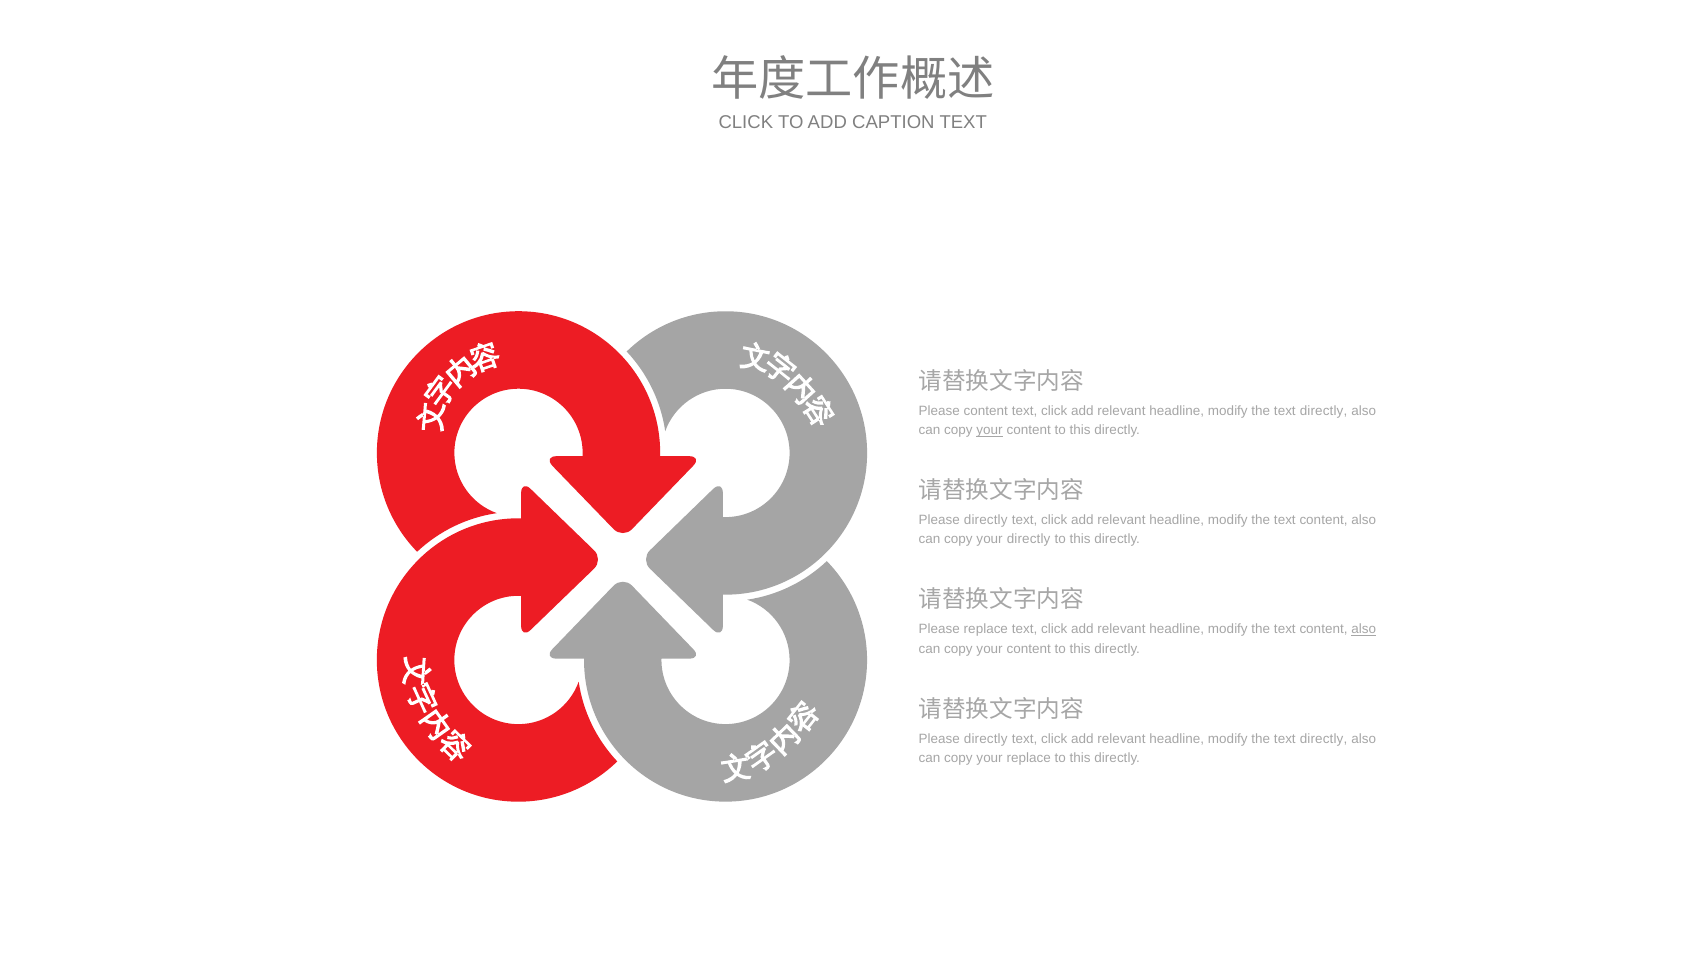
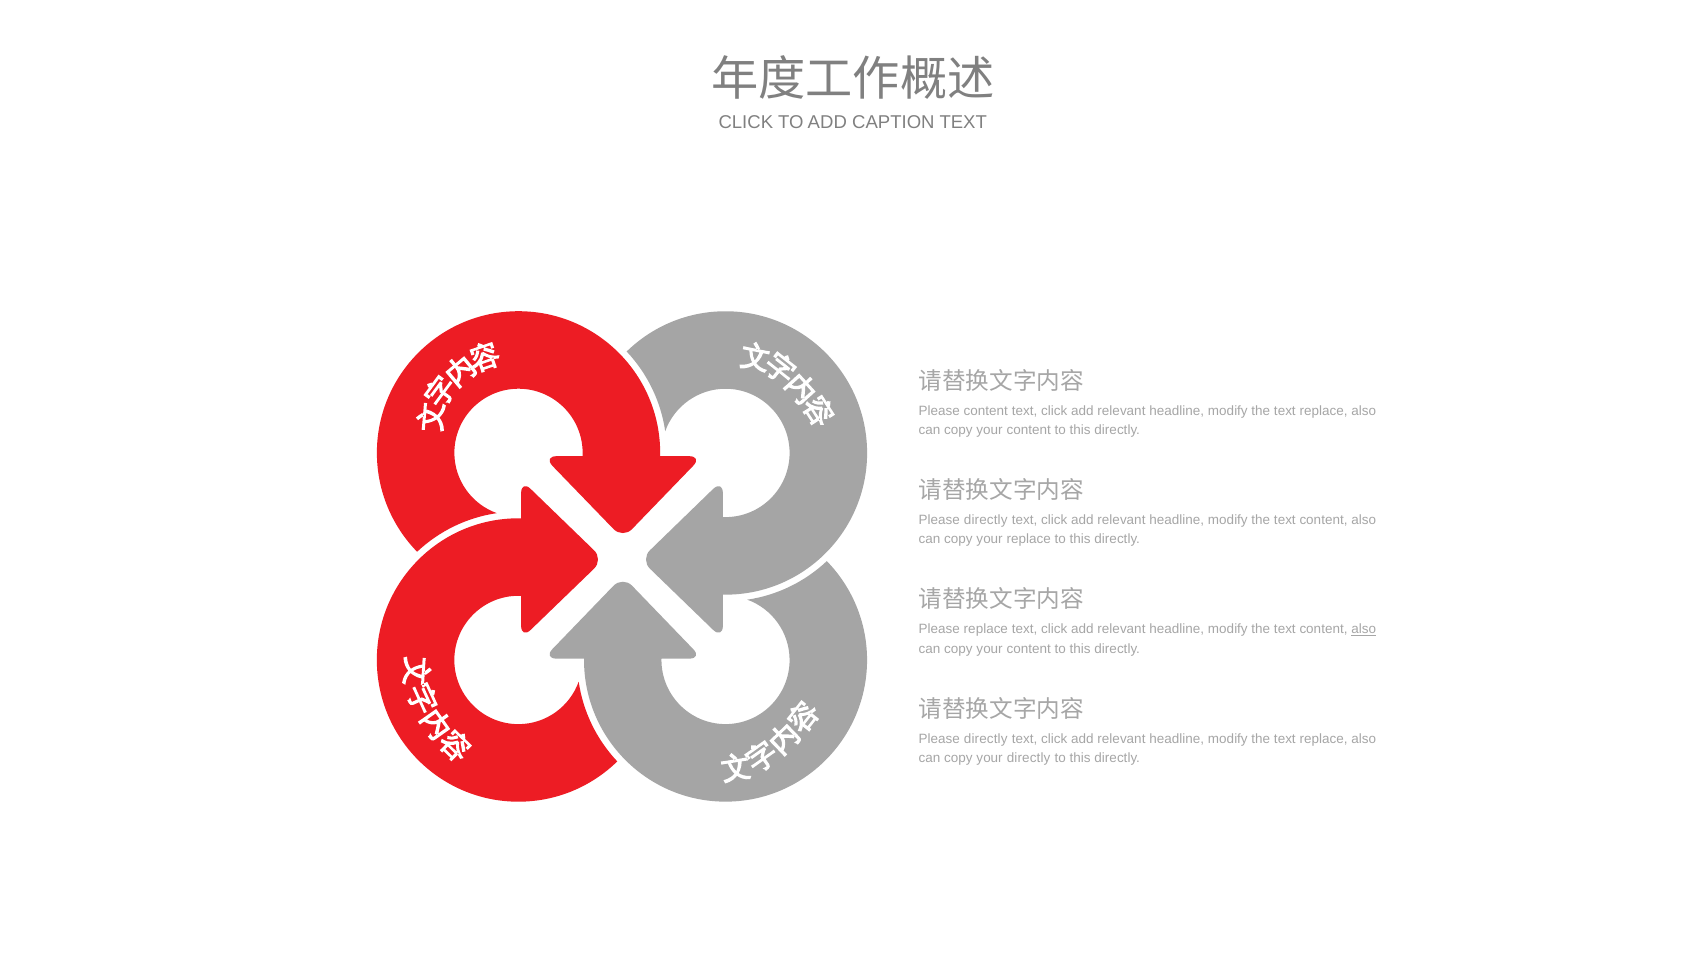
directly at (1324, 411): directly -> replace
your at (990, 430) underline: present -> none
your directly: directly -> replace
directly at (1324, 738): directly -> replace
your replace: replace -> directly
